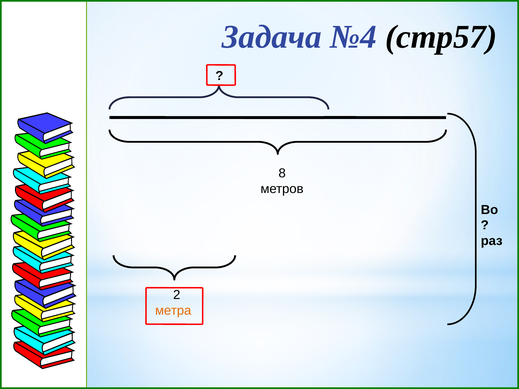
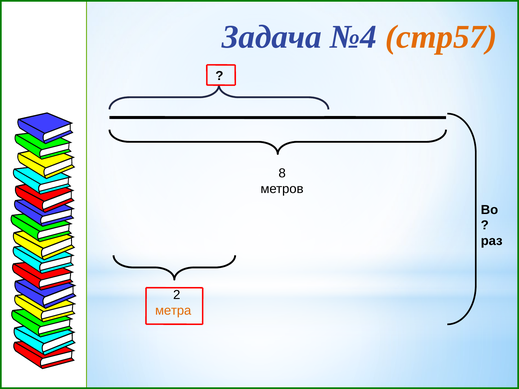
стр57 colour: black -> orange
